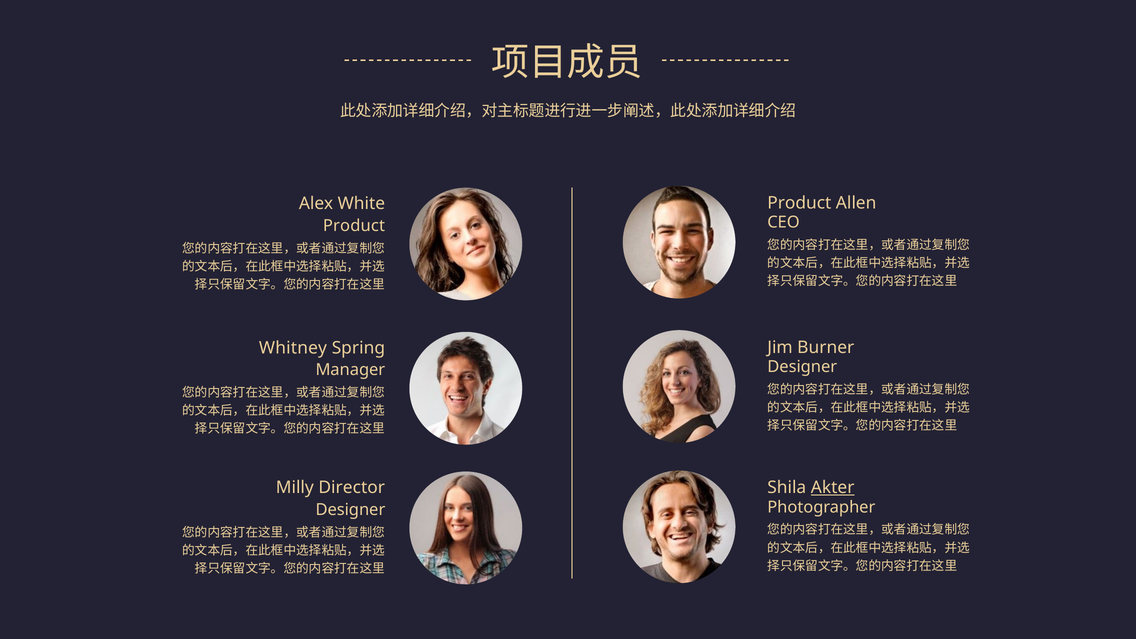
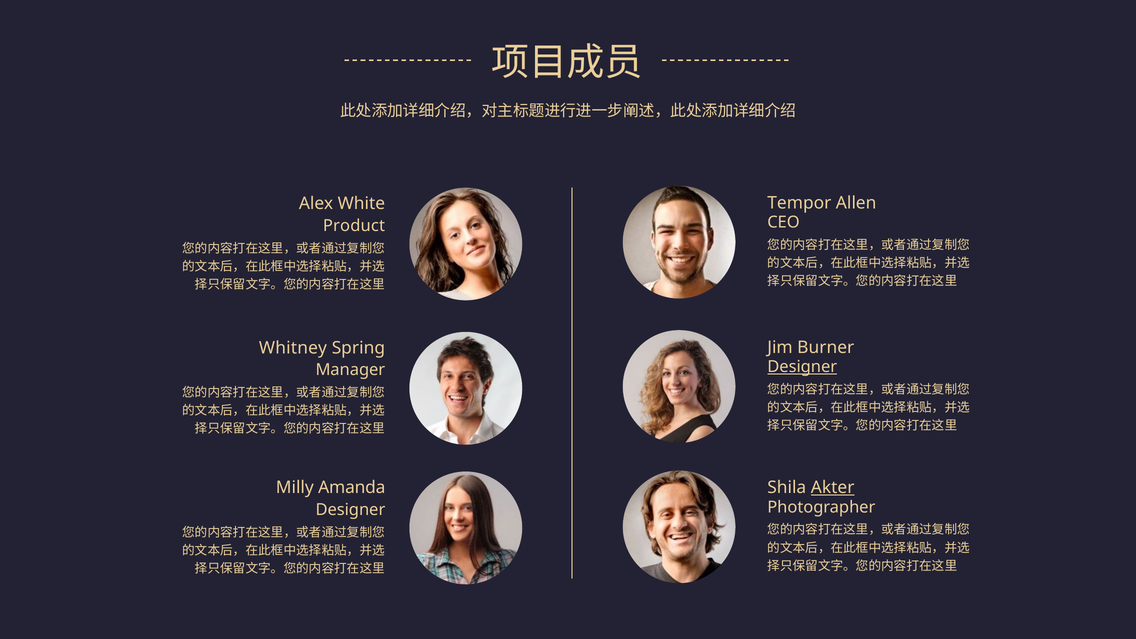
Product at (799, 203): Product -> Tempor
Designer at (802, 367) underline: none -> present
Director: Director -> Amanda
